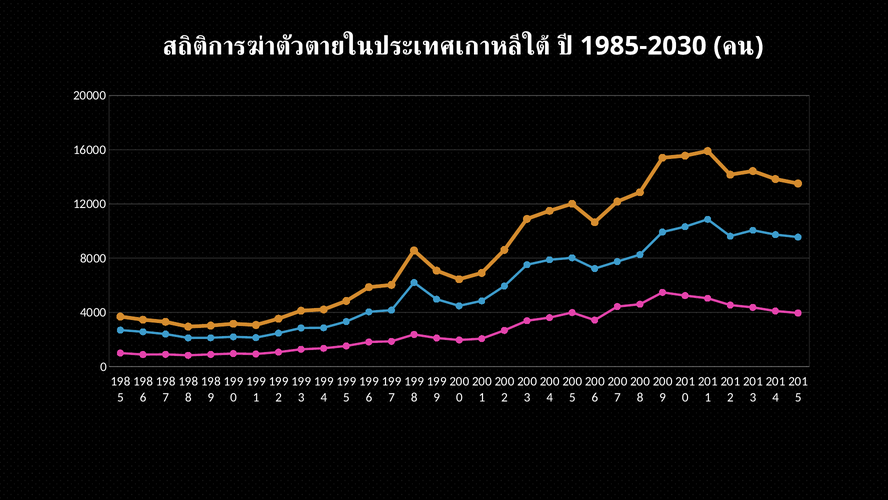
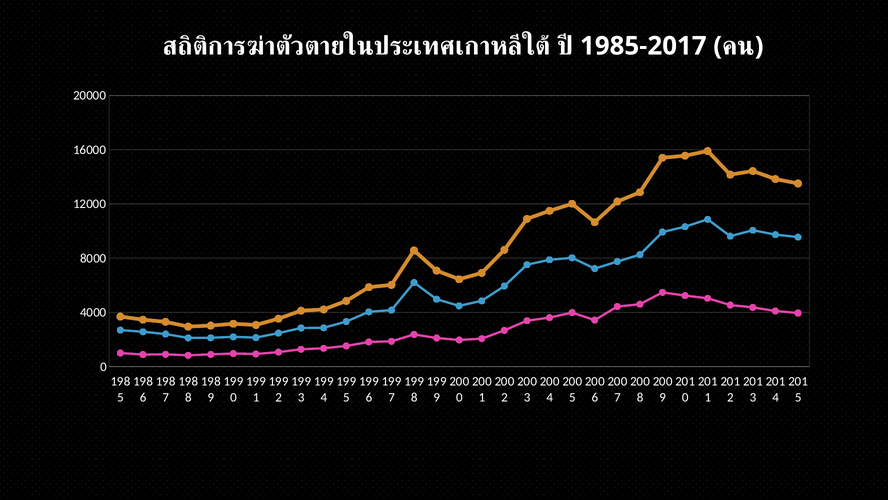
1985-2030: 1985-2030 -> 1985-2017
